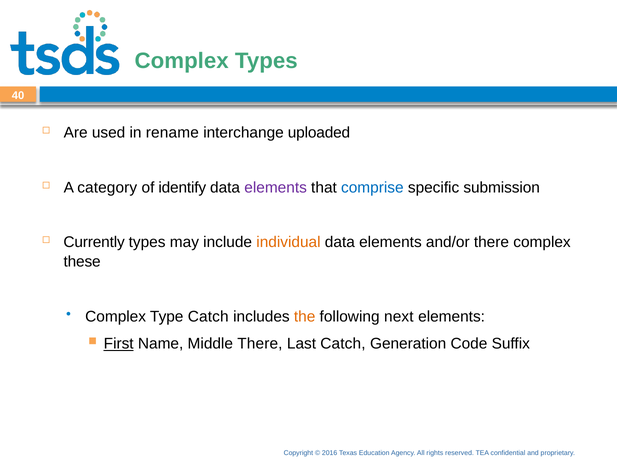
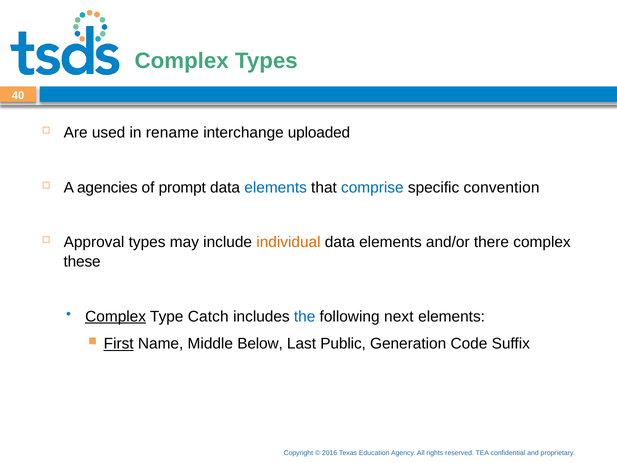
category: category -> agencies
identify: identify -> prompt
elements at (276, 187) colour: purple -> blue
submission: submission -> convention
Currently: Currently -> Approval
Complex at (116, 316) underline: none -> present
the colour: orange -> blue
Middle There: There -> Below
Last Catch: Catch -> Public
